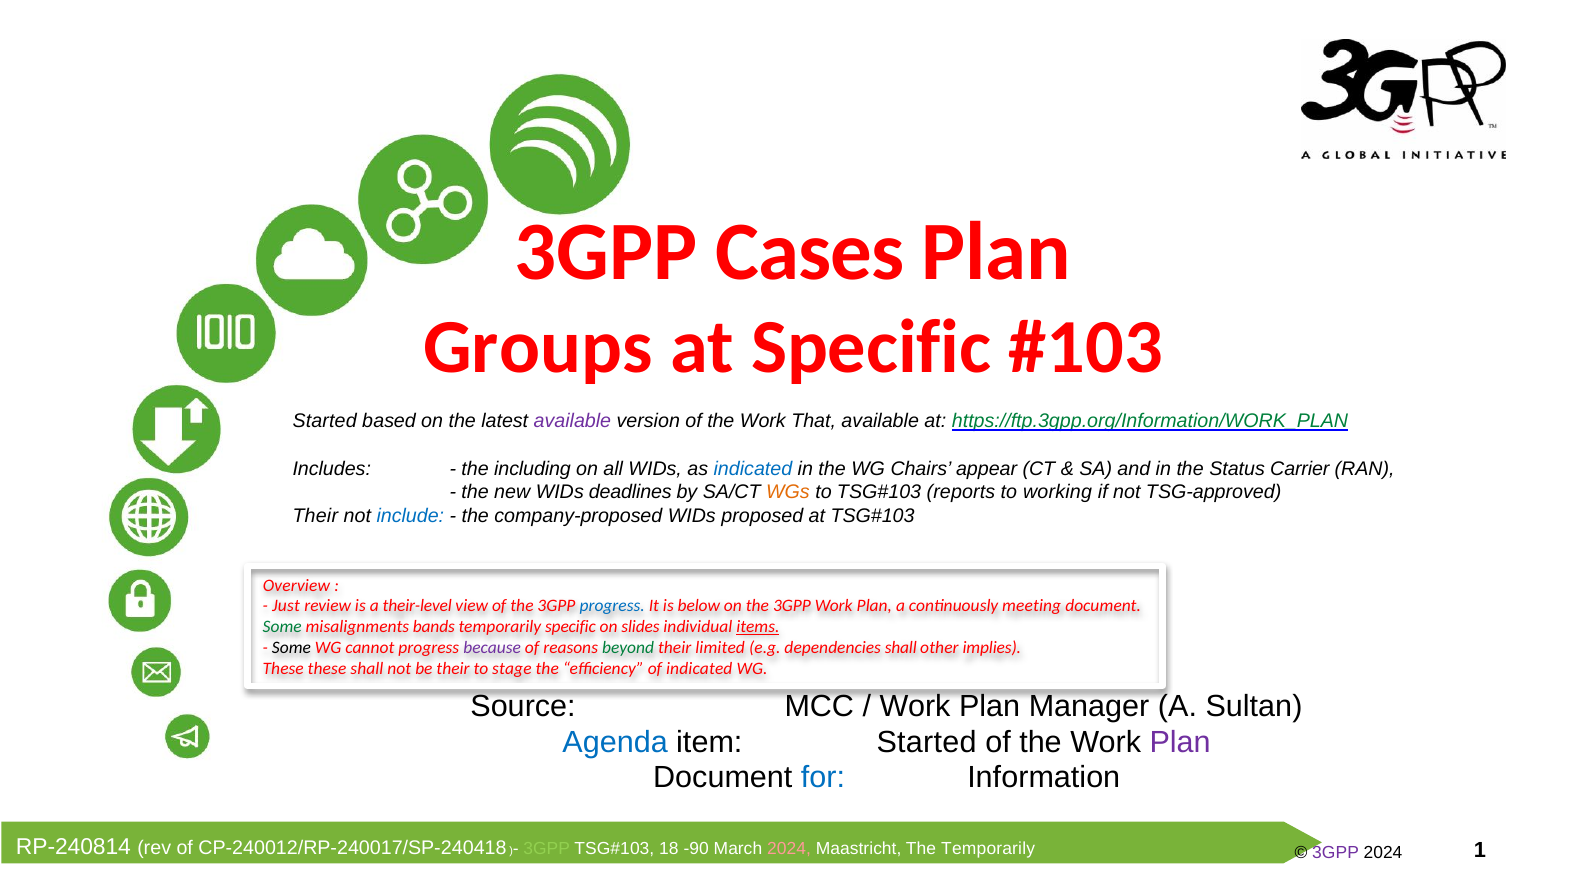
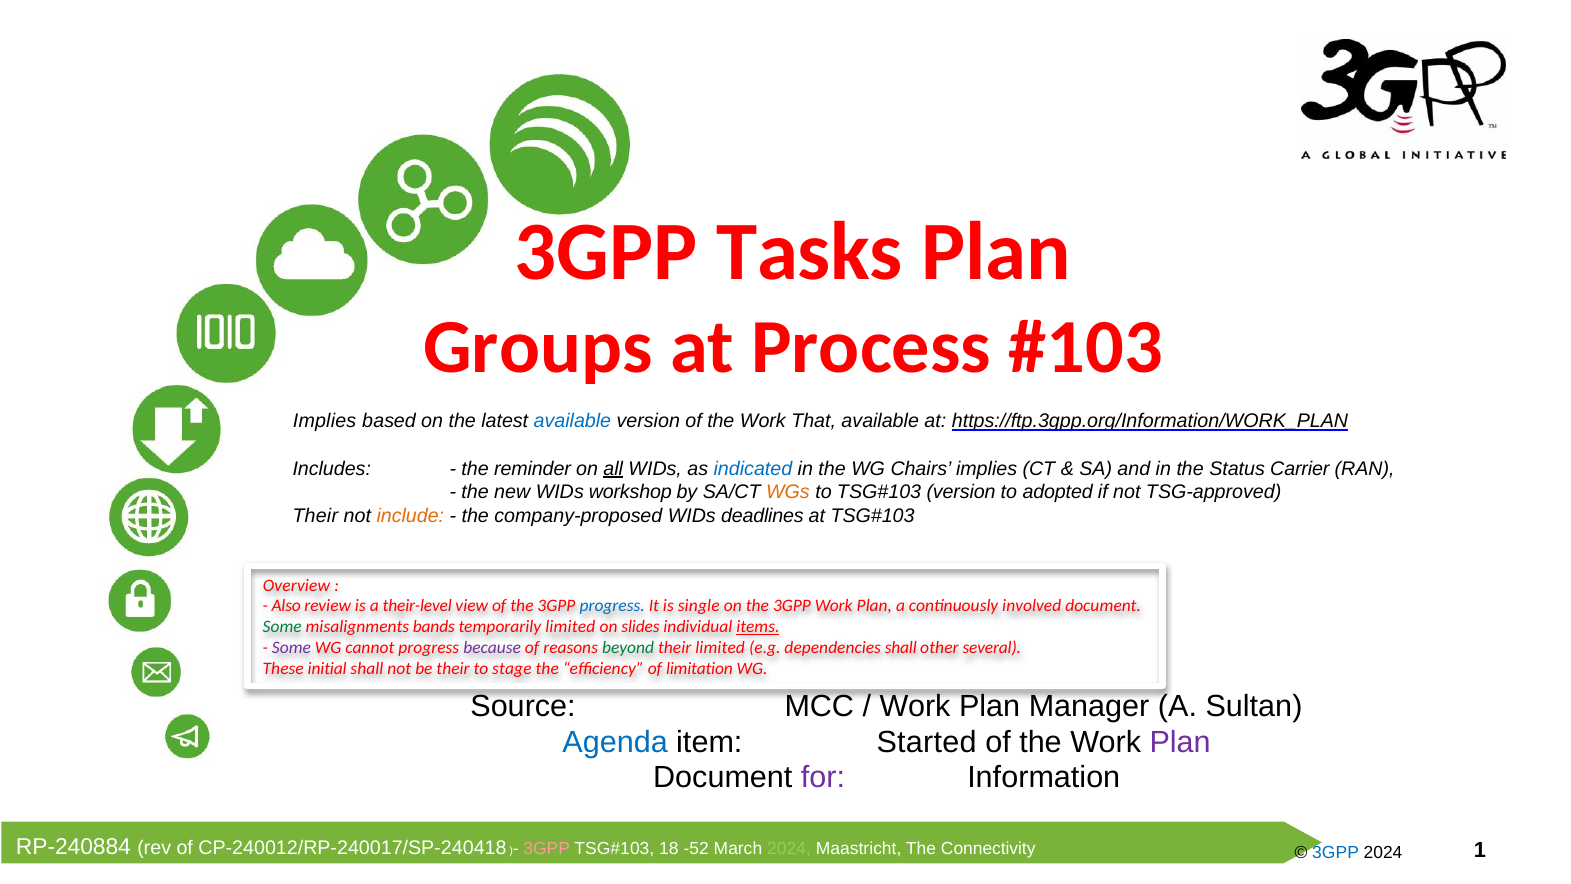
Cases: Cases -> Tasks
at Specific: Specific -> Process
Started at (325, 421): Started -> Implies
available at (572, 421) colour: purple -> blue
https://ftp.3gpp.org/Information/WORK_PLAN colour: green -> black
including: including -> reminder
all underline: none -> present
Chairs appear: appear -> implies
deadlines: deadlines -> workshop
reports at (961, 492): reports -> version
working: working -> adopted
include colour: blue -> orange
proposed: proposed -> deadlines
Just: Just -> Also
below: below -> single
meeting: meeting -> involved
temporarily specific: specific -> limited
Some at (291, 648) colour: black -> purple
implies: implies -> several
These these: these -> initial
of indicated: indicated -> limitation
for colour: blue -> purple
RP-240814: RP-240814 -> RP-240884
3GPP at (547, 848) colour: light green -> pink
-90: -90 -> -52
2024 at (789, 848) colour: pink -> light green
The Temporarily: Temporarily -> Connectivity
3GPP at (1336, 852) colour: purple -> blue
